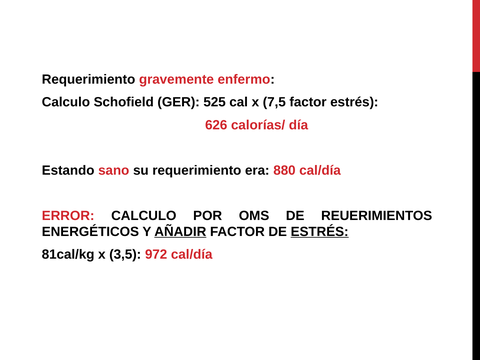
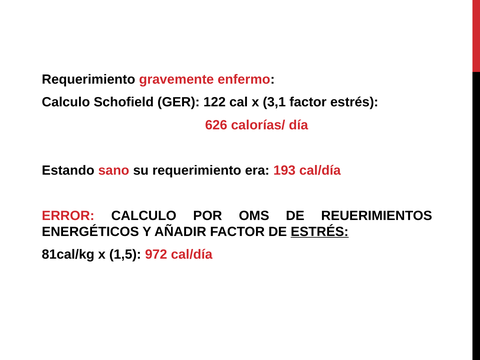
525: 525 -> 122
7,5: 7,5 -> 3,1
880: 880 -> 193
AÑADIR underline: present -> none
3,5: 3,5 -> 1,5
